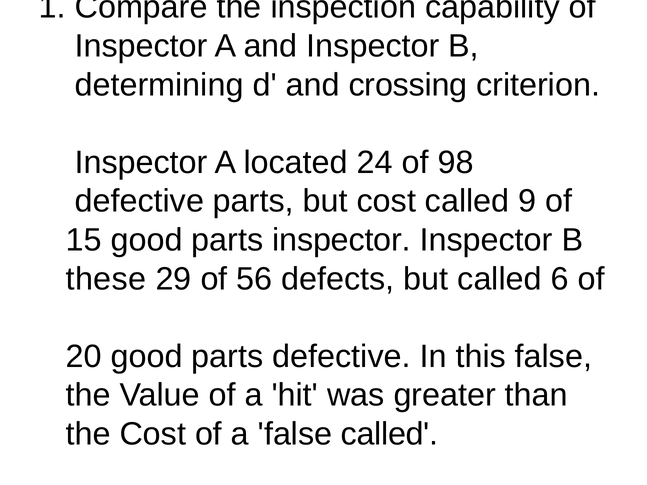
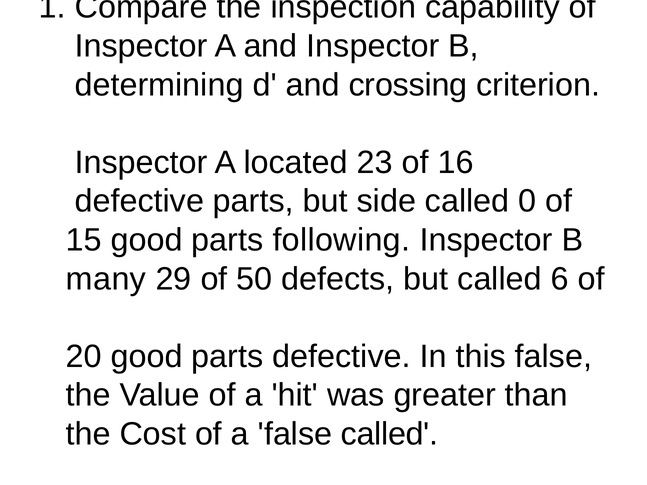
24: 24 -> 23
98: 98 -> 16
but cost: cost -> side
9: 9 -> 0
parts inspector: inspector -> following
these: these -> many
56: 56 -> 50
